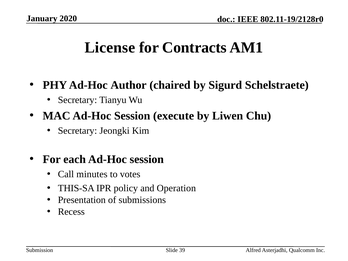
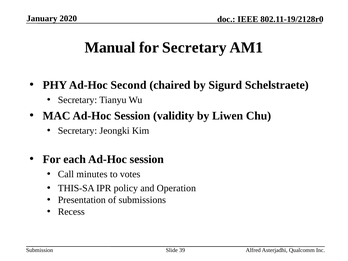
License: License -> Manual
for Contracts: Contracts -> Secretary
Author: Author -> Second
execute: execute -> validity
